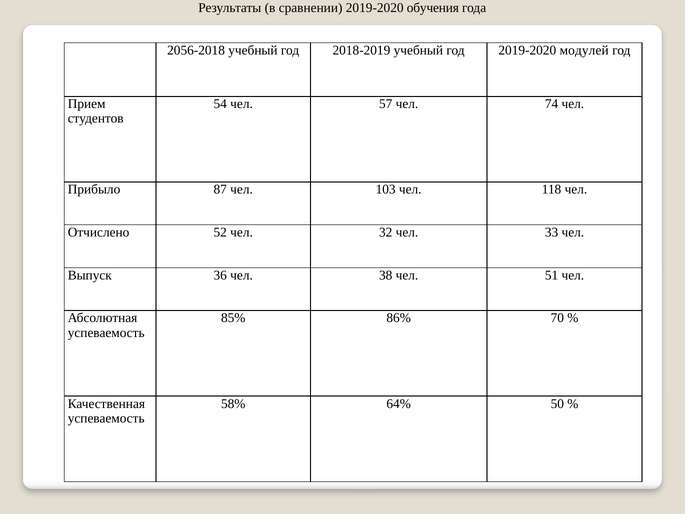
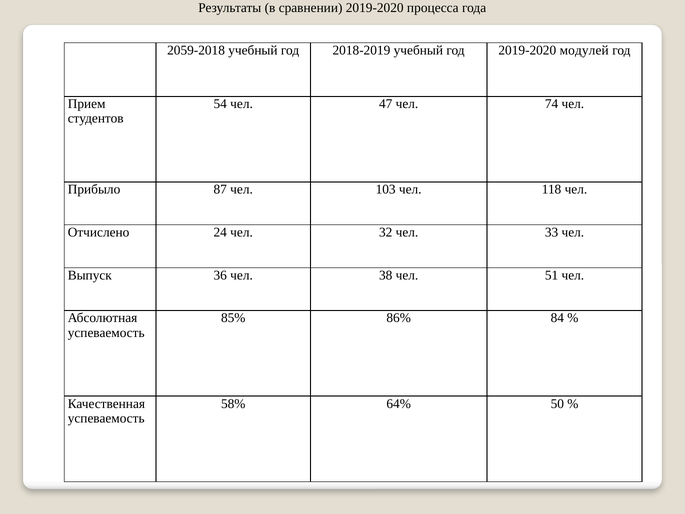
обучения: обучения -> процесса
2056-2018: 2056-2018 -> 2059-2018
57: 57 -> 47
52: 52 -> 24
70: 70 -> 84
